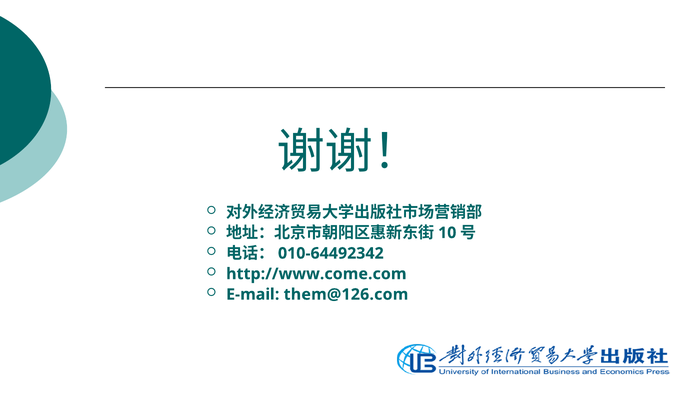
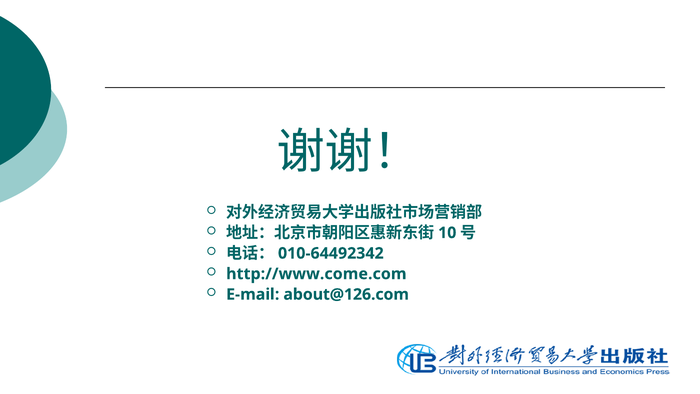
them@126.com: them@126.com -> about@126.com
